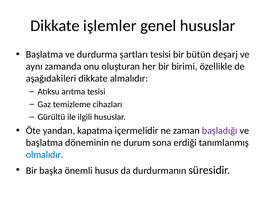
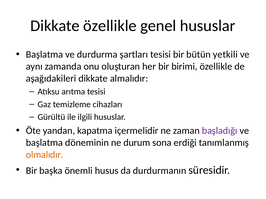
Dikkate işlemler: işlemler -> özellikle
deşarj: deşarj -> yetkili
olmalıdır colour: blue -> orange
